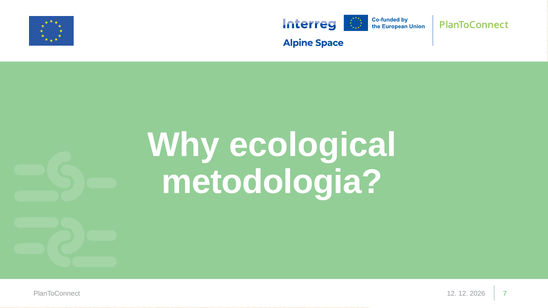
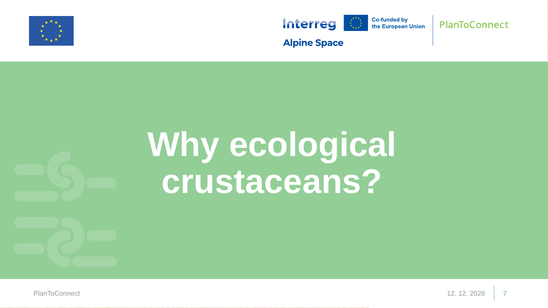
metodologia: metodologia -> crustaceans
